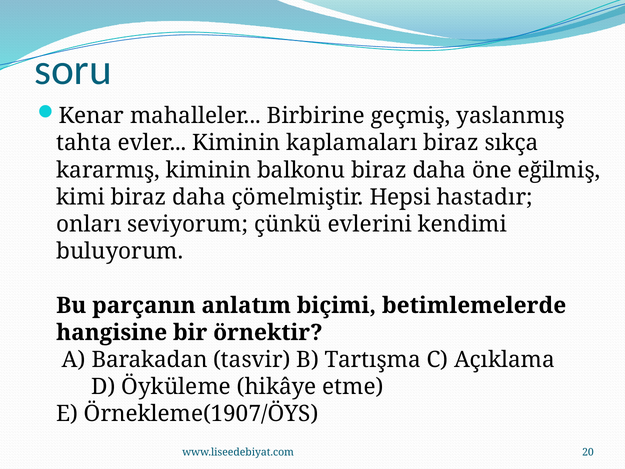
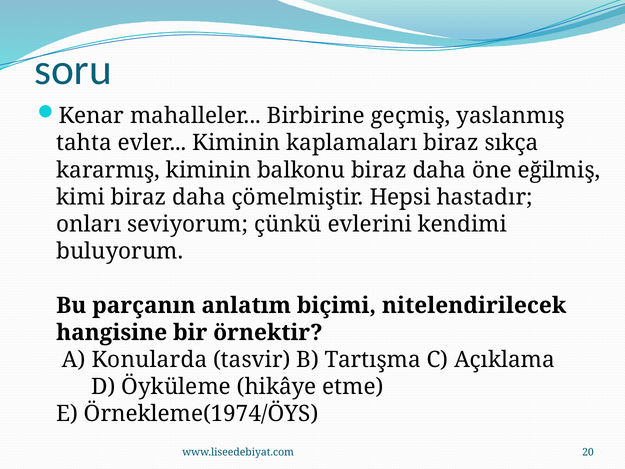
betimlemelerde: betimlemelerde -> nitelendirilecek
Barakadan: Barakadan -> Konularda
Örnekleme(1907/ÖYS: Örnekleme(1907/ÖYS -> Örnekleme(1974/ÖYS
